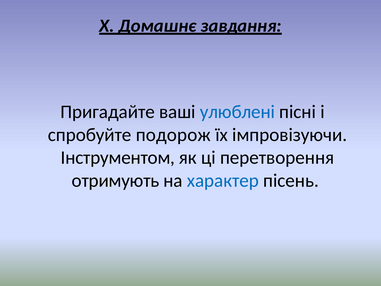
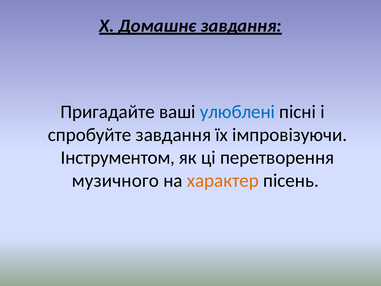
спробуйте подорож: подорож -> завдання
отримують: отримують -> музичного
характер colour: blue -> orange
